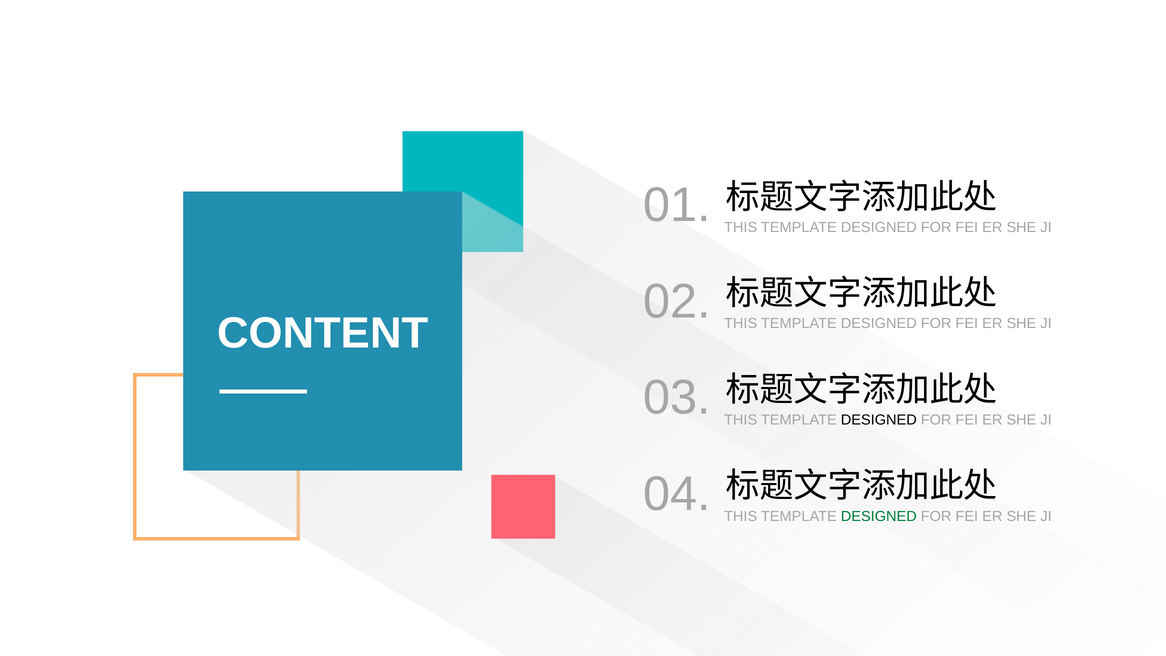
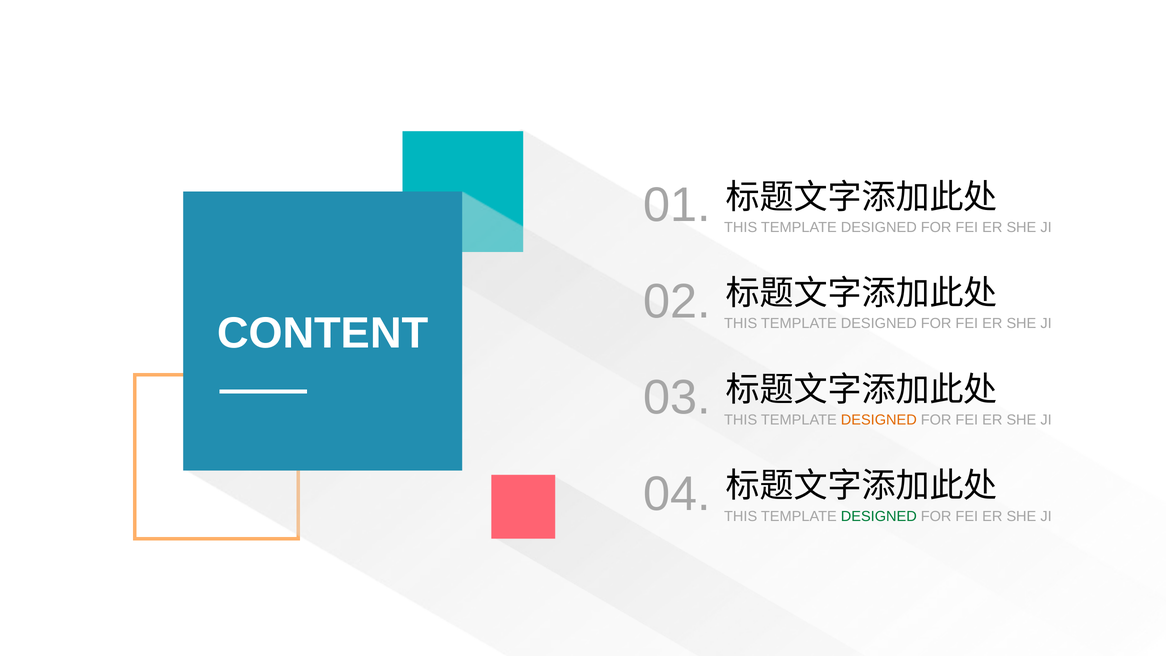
DESIGNED at (879, 420) colour: black -> orange
